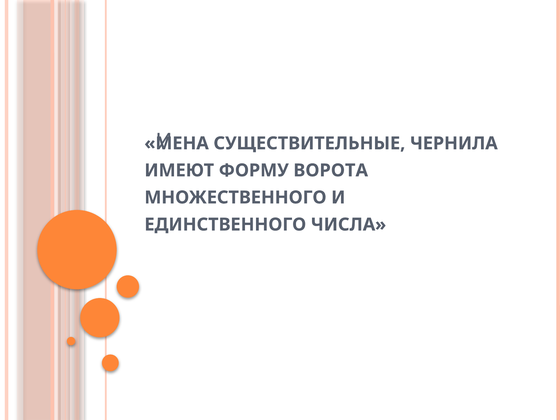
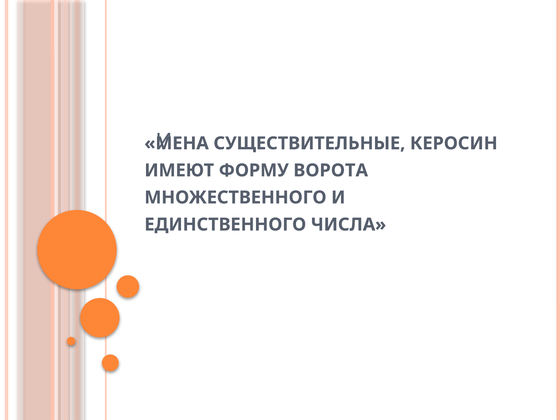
ЧЕРНИЛА: ЧЕРНИЛА -> КЕРОСИН
